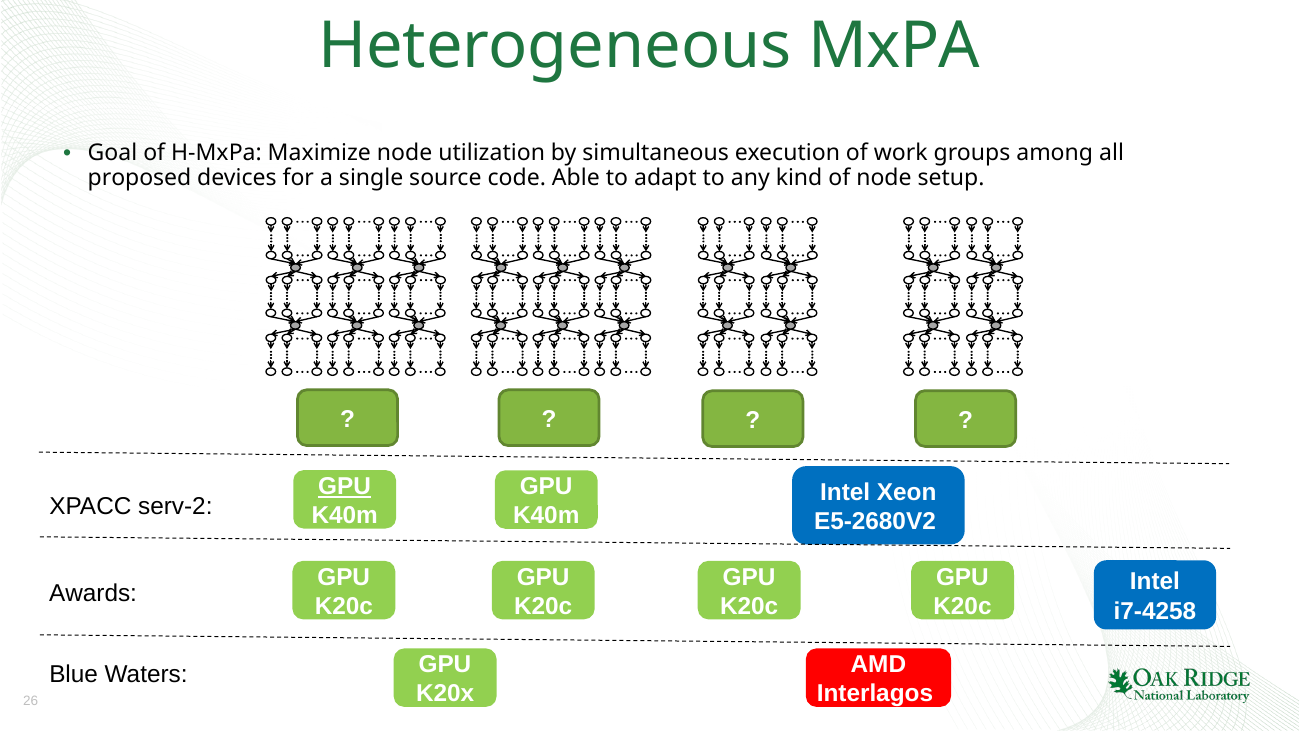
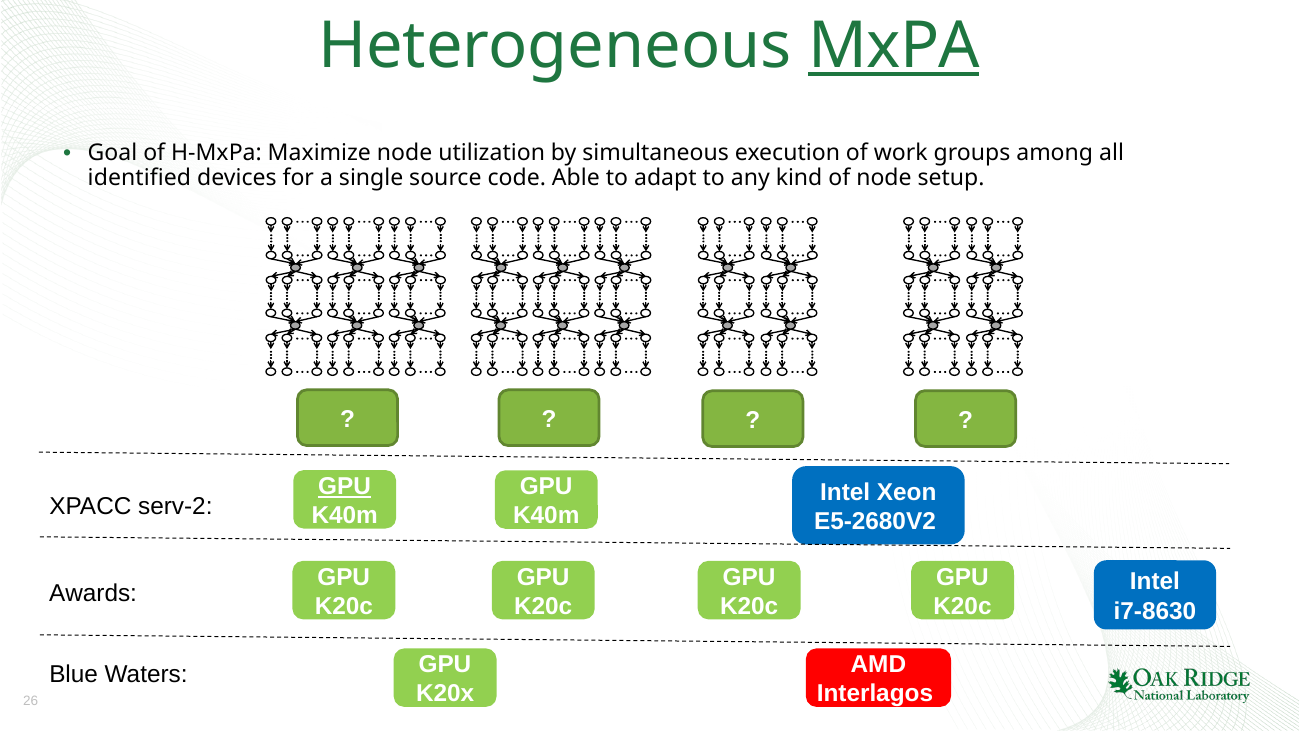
MxPA underline: none -> present
proposed: proposed -> identified
i7-4258: i7-4258 -> i7-8630
